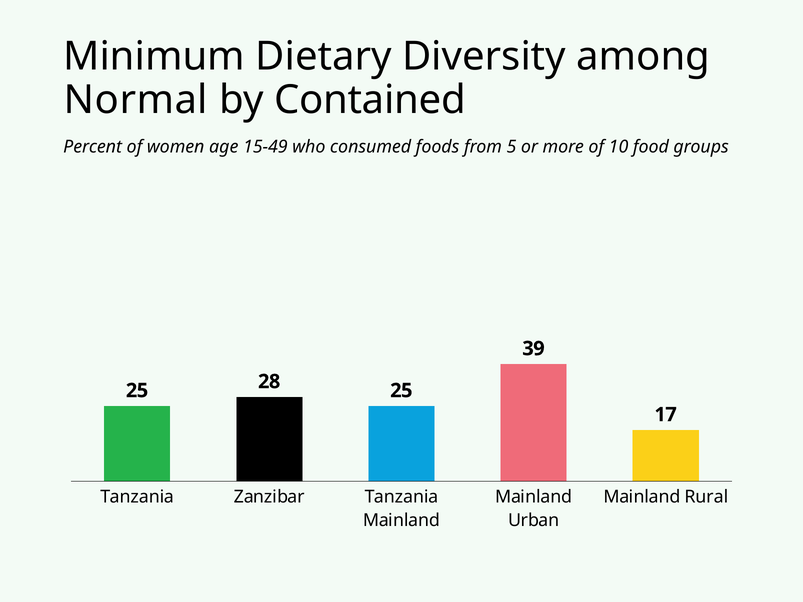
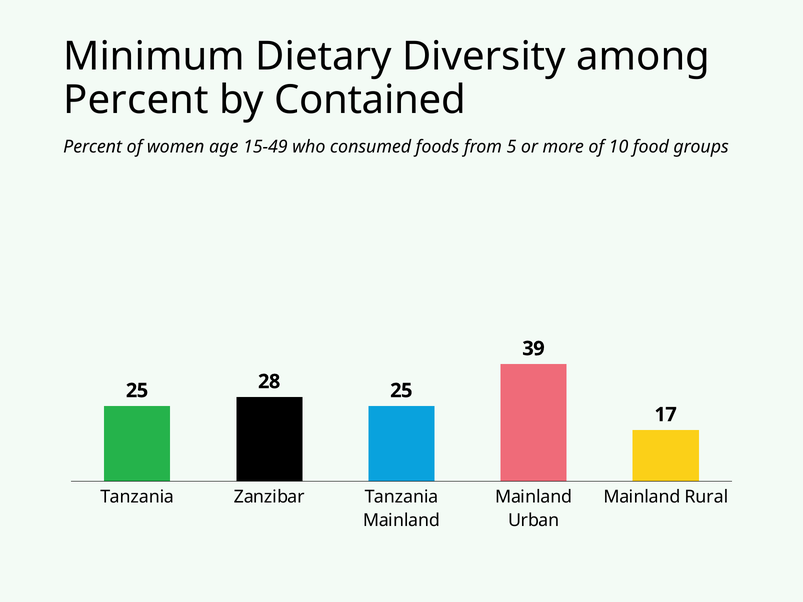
Normal at (136, 100): Normal -> Percent
